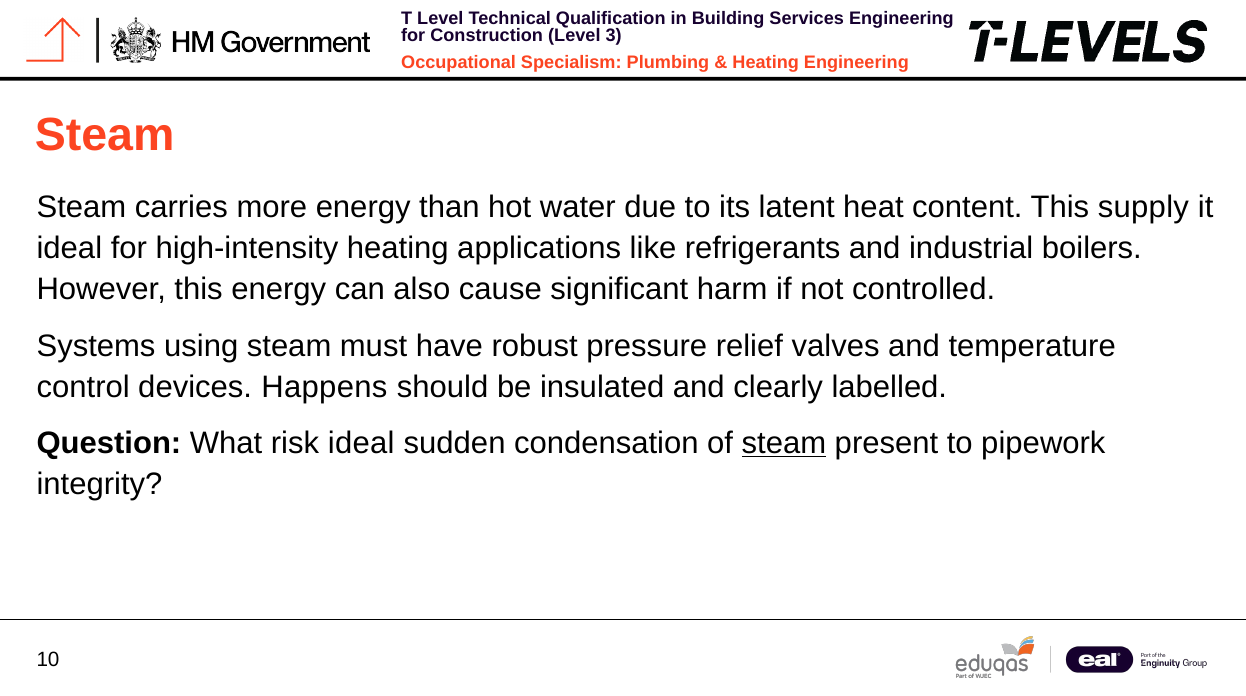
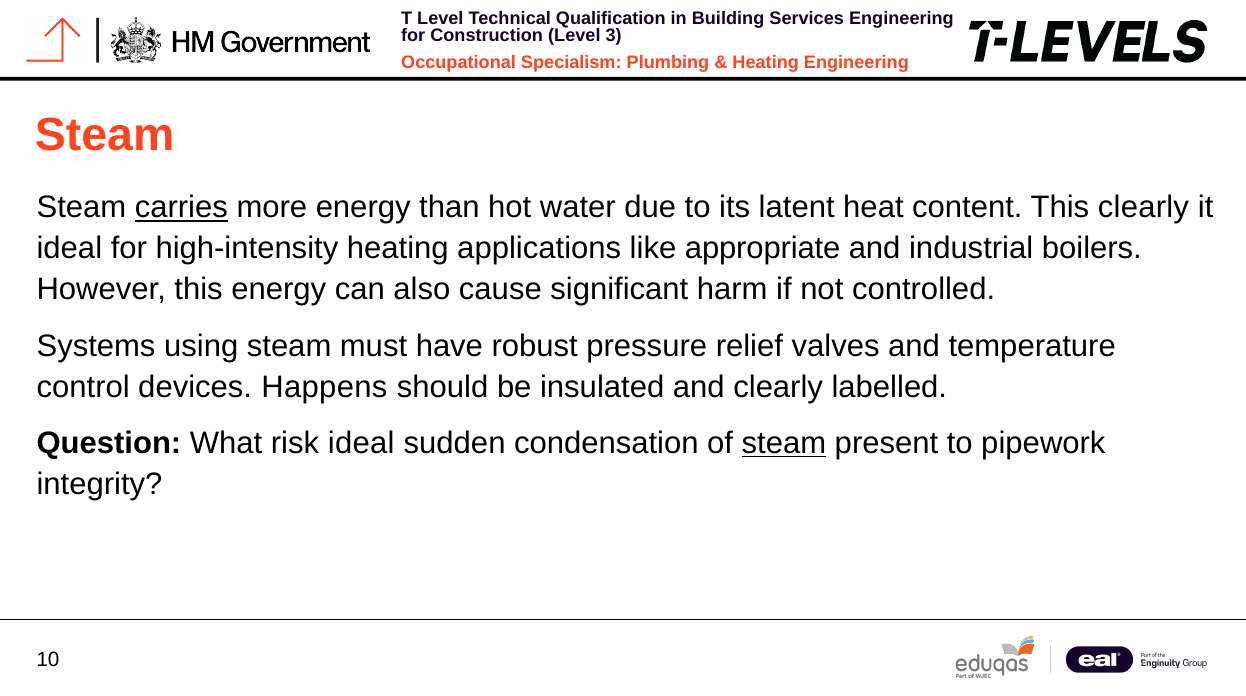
carries underline: none -> present
This supply: supply -> clearly
refrigerants: refrigerants -> appropriate
